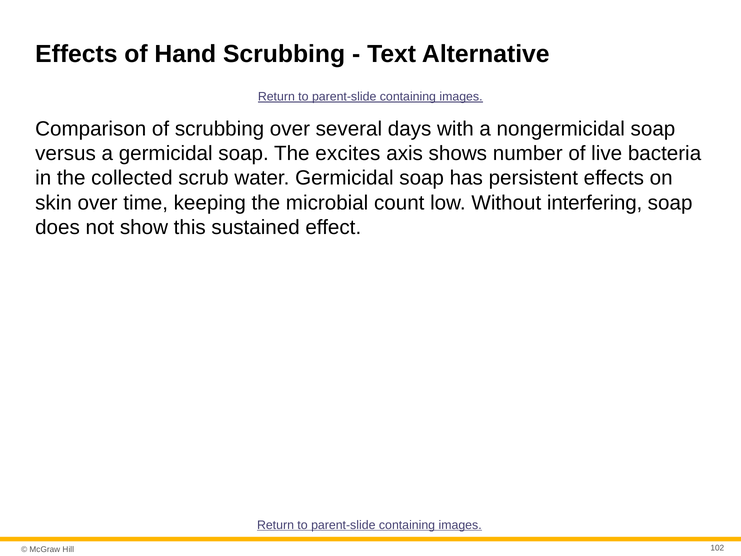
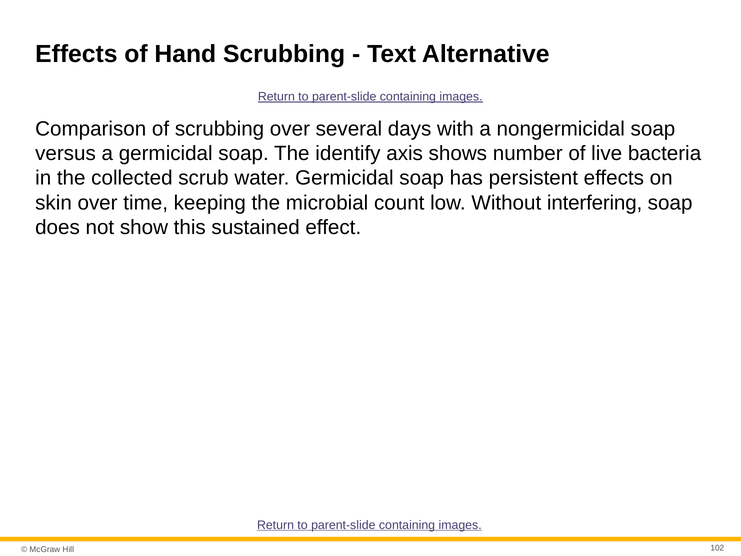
excites: excites -> identify
